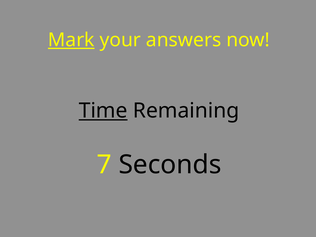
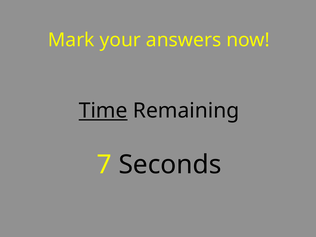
Mark underline: present -> none
